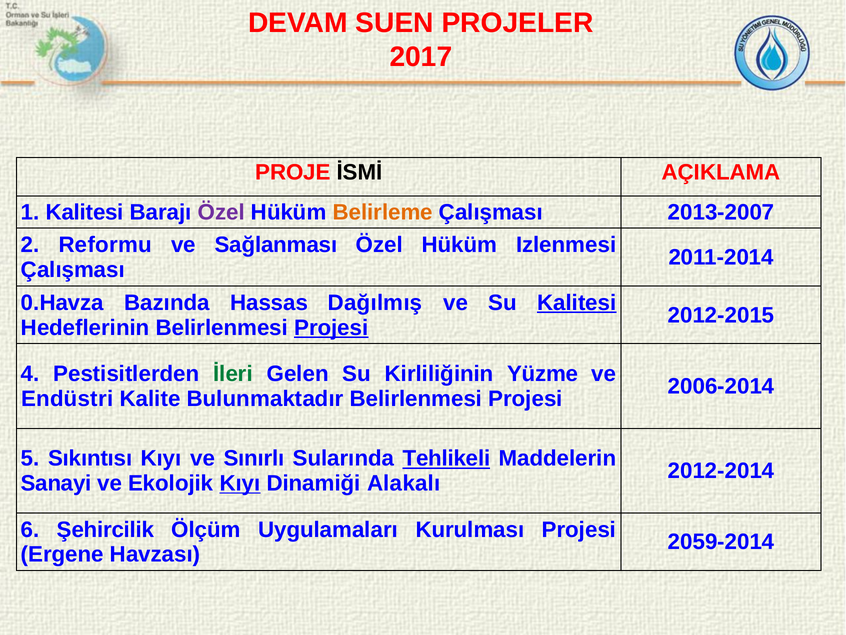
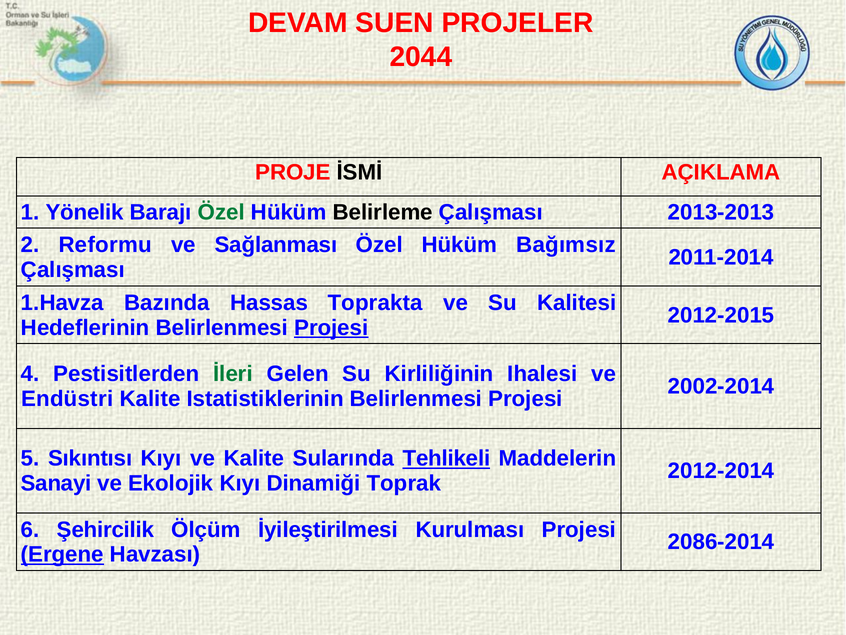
2017: 2017 -> 2044
1 Kalitesi: Kalitesi -> Yönelik
Özel at (221, 212) colour: purple -> green
Belirleme colour: orange -> black
2013-2007: 2013-2007 -> 2013-2013
Izlenmesi: Izlenmesi -> Bağımsız
0.Havza: 0.Havza -> 1.Havza
Dağılmış: Dağılmış -> Toprakta
Kalitesi at (577, 303) underline: present -> none
Yüzme: Yüzme -> Ihalesi
2006-2014: 2006-2014 -> 2002-2014
Bulunmaktadır: Bulunmaktadır -> Istatistiklerinin
ve Sınırlı: Sınırlı -> Kalite
Kıyı at (240, 483) underline: present -> none
Alakalı: Alakalı -> Toprak
Uygulamaları: Uygulamaları -> İyileştirilmesi
2059-2014: 2059-2014 -> 2086-2014
Ergene underline: none -> present
